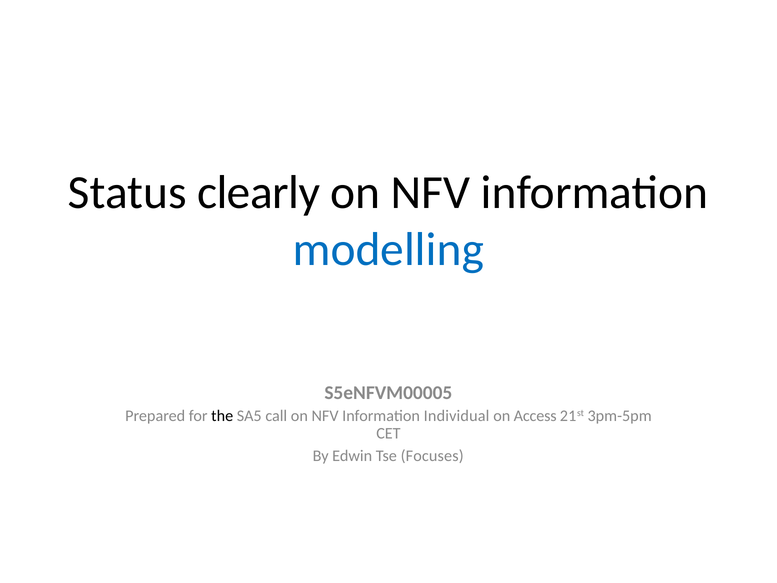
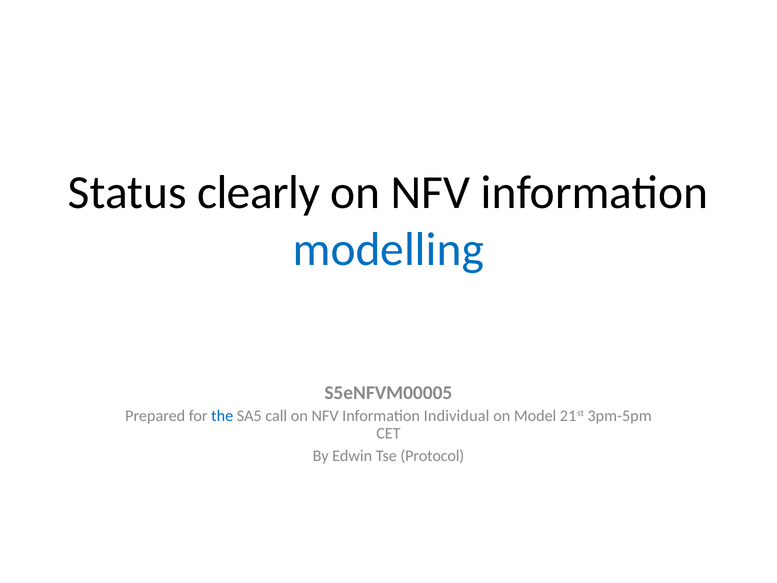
the colour: black -> blue
Access: Access -> Model
Focuses: Focuses -> Protocol
